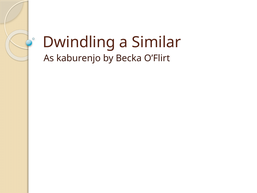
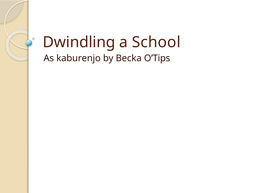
Similar: Similar -> School
O’Flirt: O’Flirt -> O’Tips
